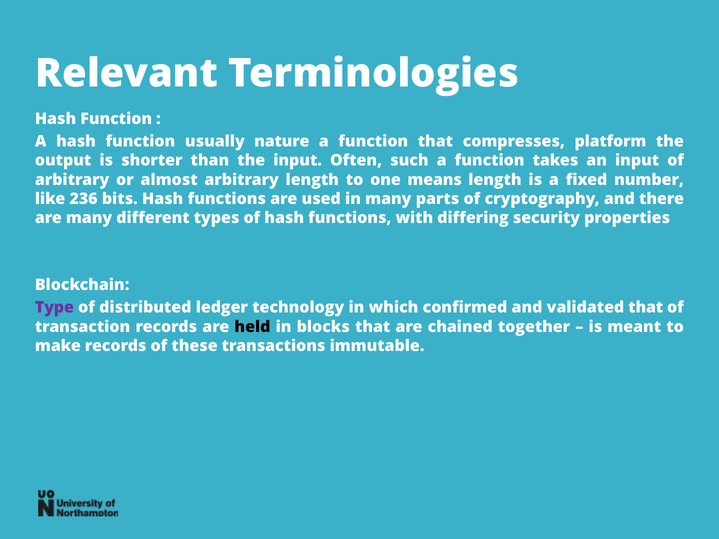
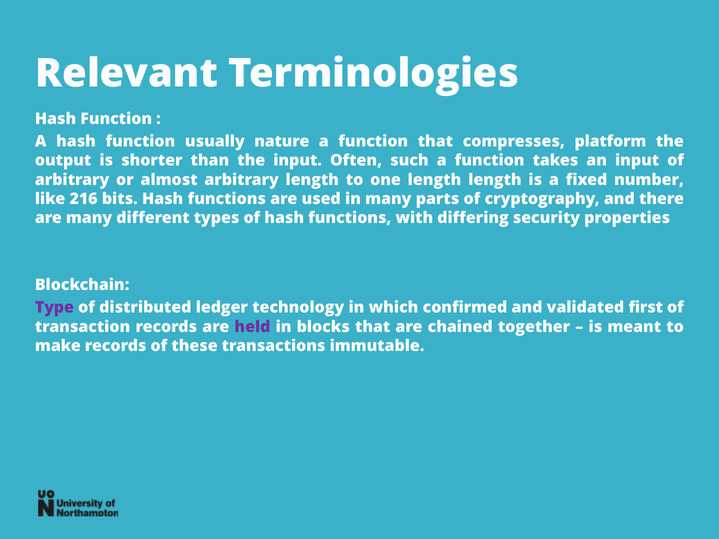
one means: means -> length
236: 236 -> 216
validated that: that -> first
held colour: black -> purple
